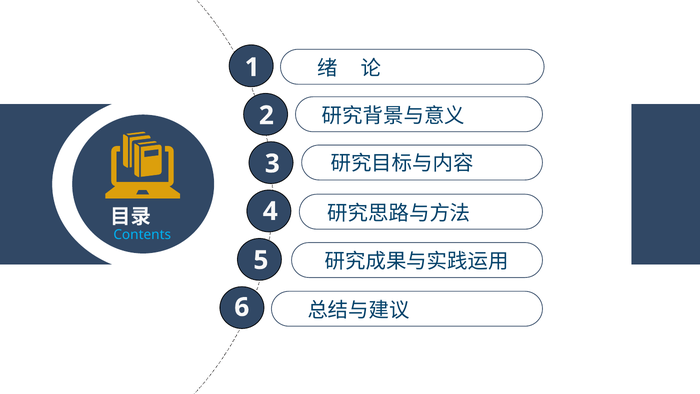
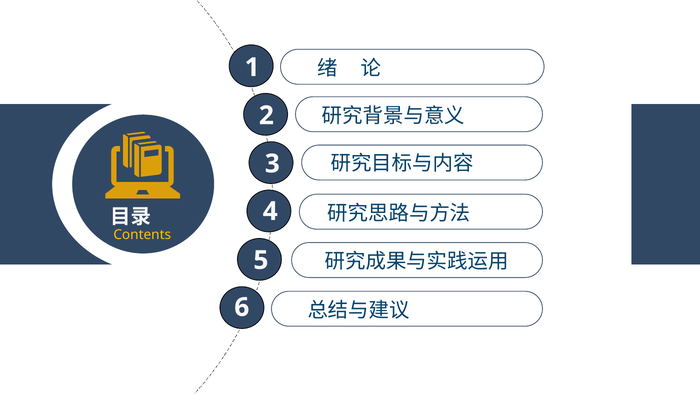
Contents colour: light blue -> yellow
